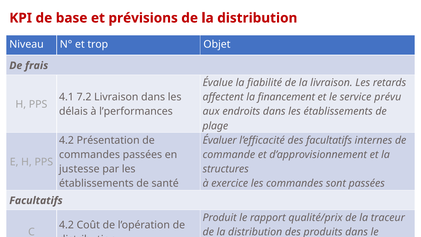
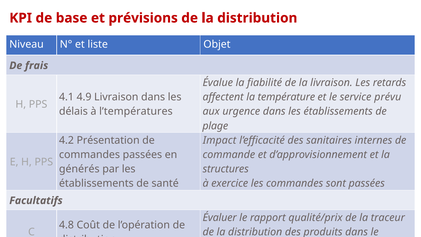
trop: trop -> liste
7.2: 7.2 -> 4.9
financement: financement -> température
l’performances: l’performances -> l’températures
endroits: endroits -> urgence
Évaluer: Évaluer -> Impact
des facultatifs: facultatifs -> sanitaires
justesse: justesse -> générés
Produit: Produit -> Évaluer
4.2 at (66, 225): 4.2 -> 4.8
